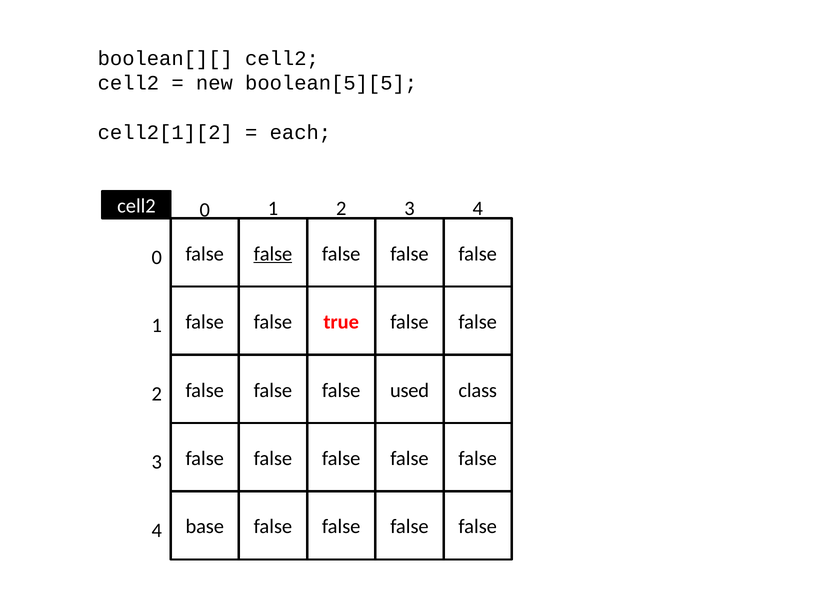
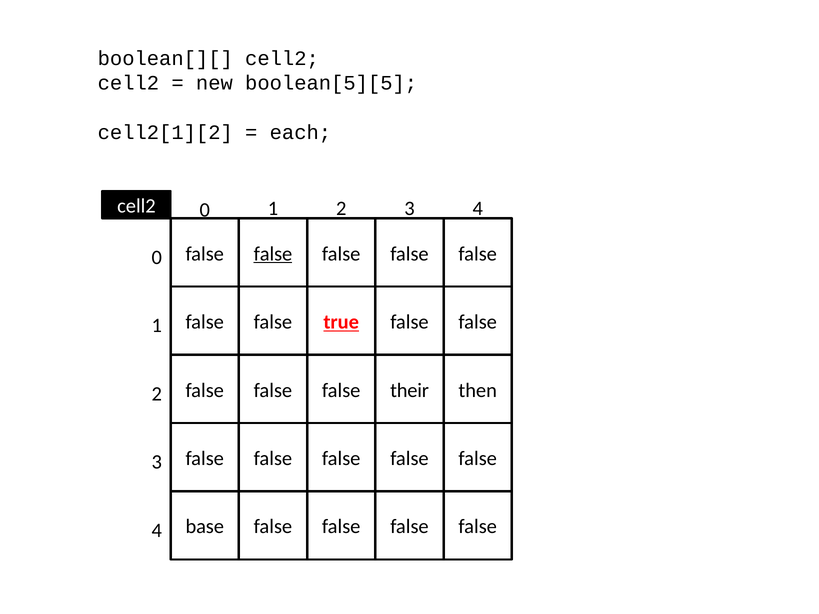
true underline: none -> present
used: used -> their
class: class -> then
